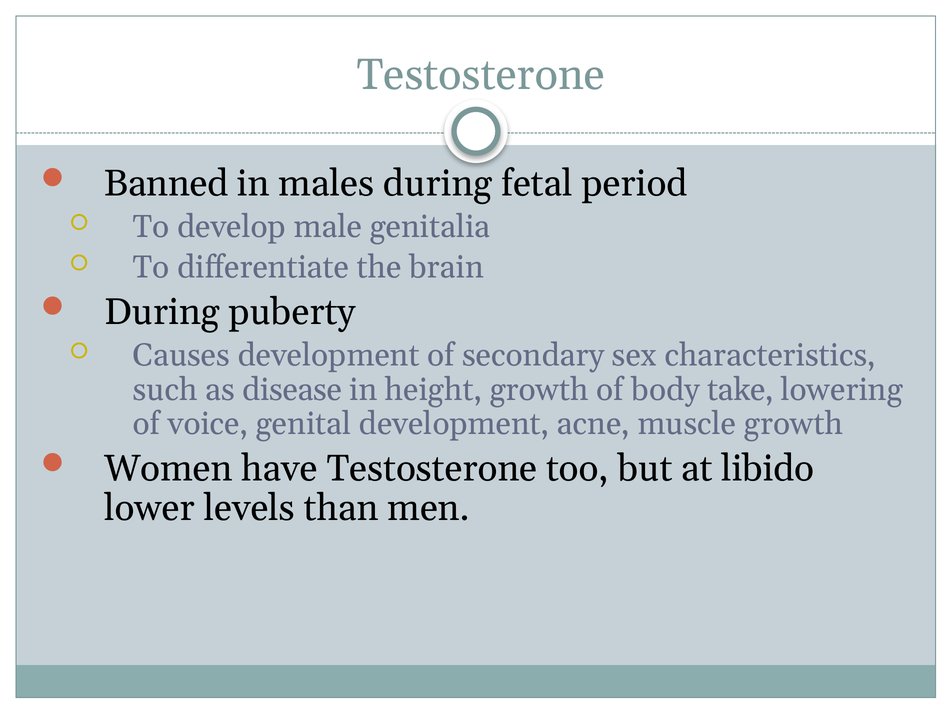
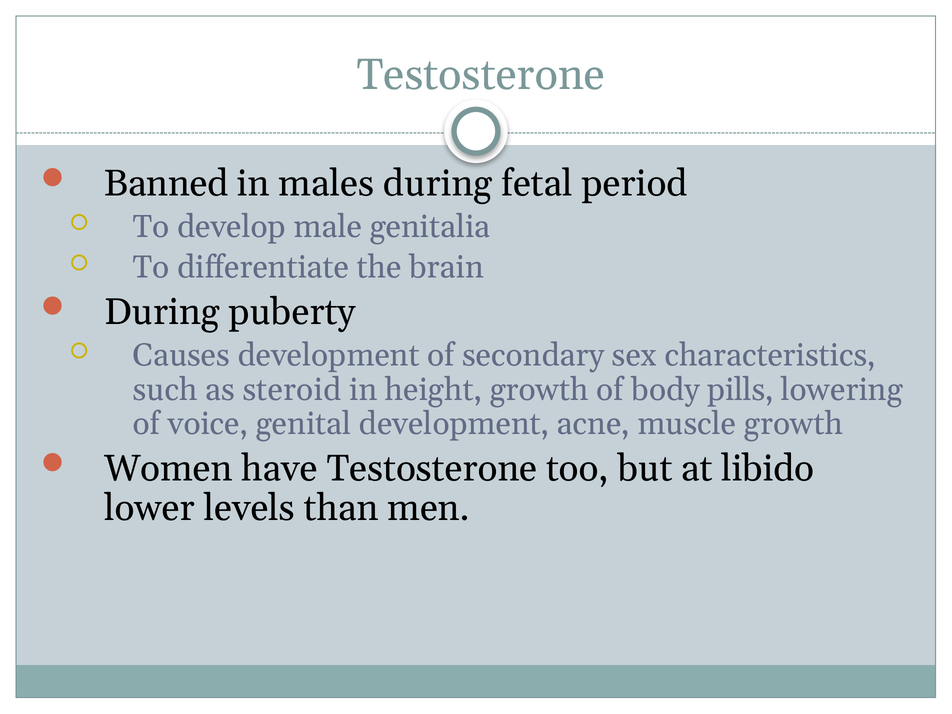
disease: disease -> steroid
take: take -> pills
